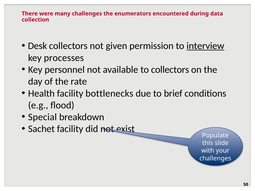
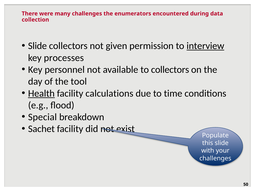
Desk at (37, 46): Desk -> Slide
rate: rate -> tool
Health underline: none -> present
bottlenecks: bottlenecks -> calculations
brief: brief -> time
